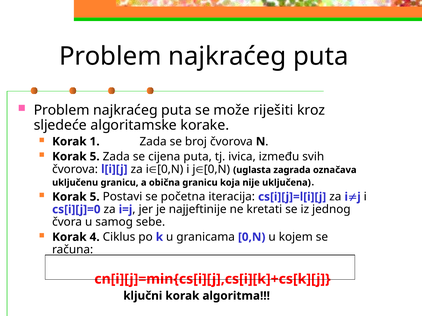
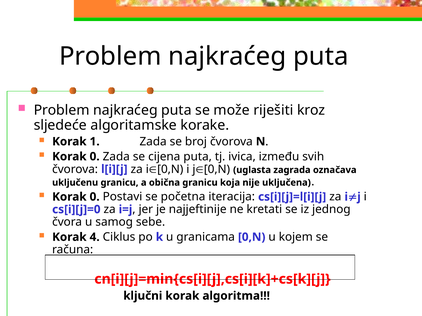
5 at (95, 157): 5 -> 0
5 at (95, 197): 5 -> 0
